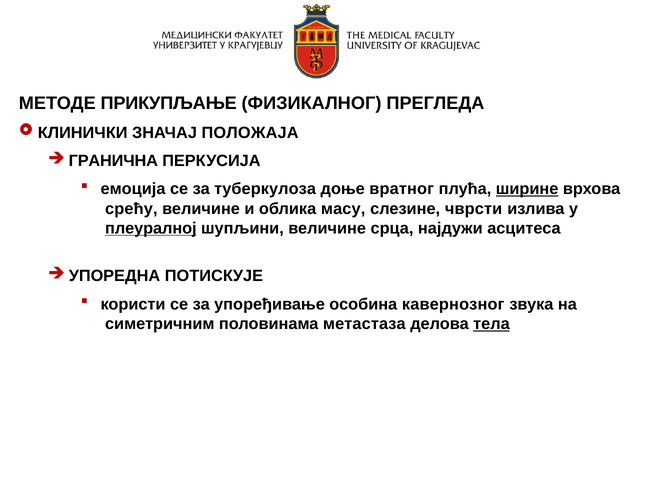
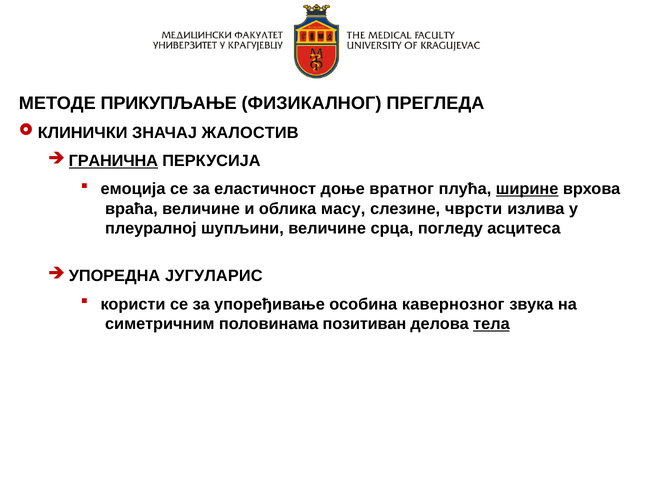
ПОЛОЖАЈА: ПОЛОЖАЈА -> ЖАЛОСТИВ
ГРАНИЧНА underline: none -> present
туберкулоза: туберкулоза -> еластичност
срећу: срећу -> враћа
плеуралној underline: present -> none
најдужи: најдужи -> погледу
ПОТИСКУЈЕ: ПОТИСКУЈЕ -> ЈУГУЛАРИС
метастаза: метастаза -> позитиван
